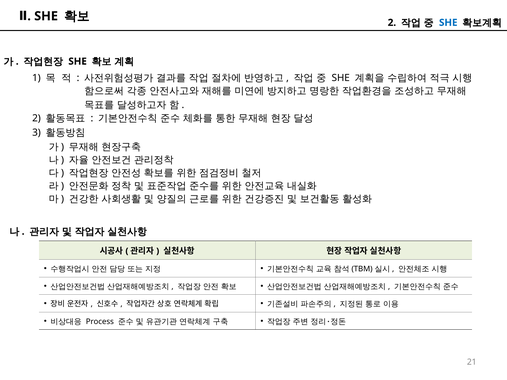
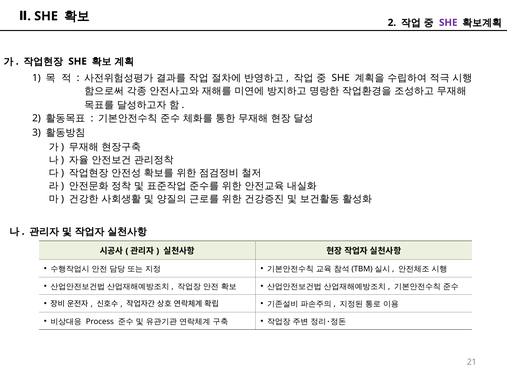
SHE at (448, 23) colour: blue -> purple
